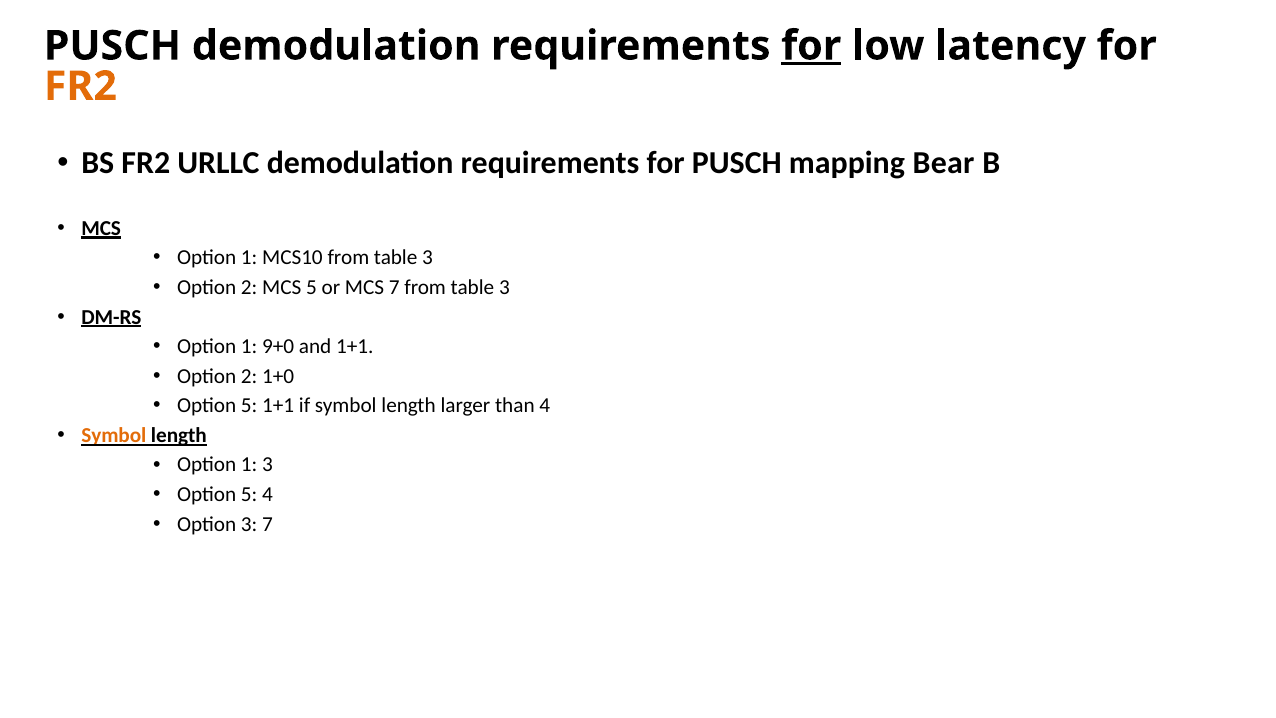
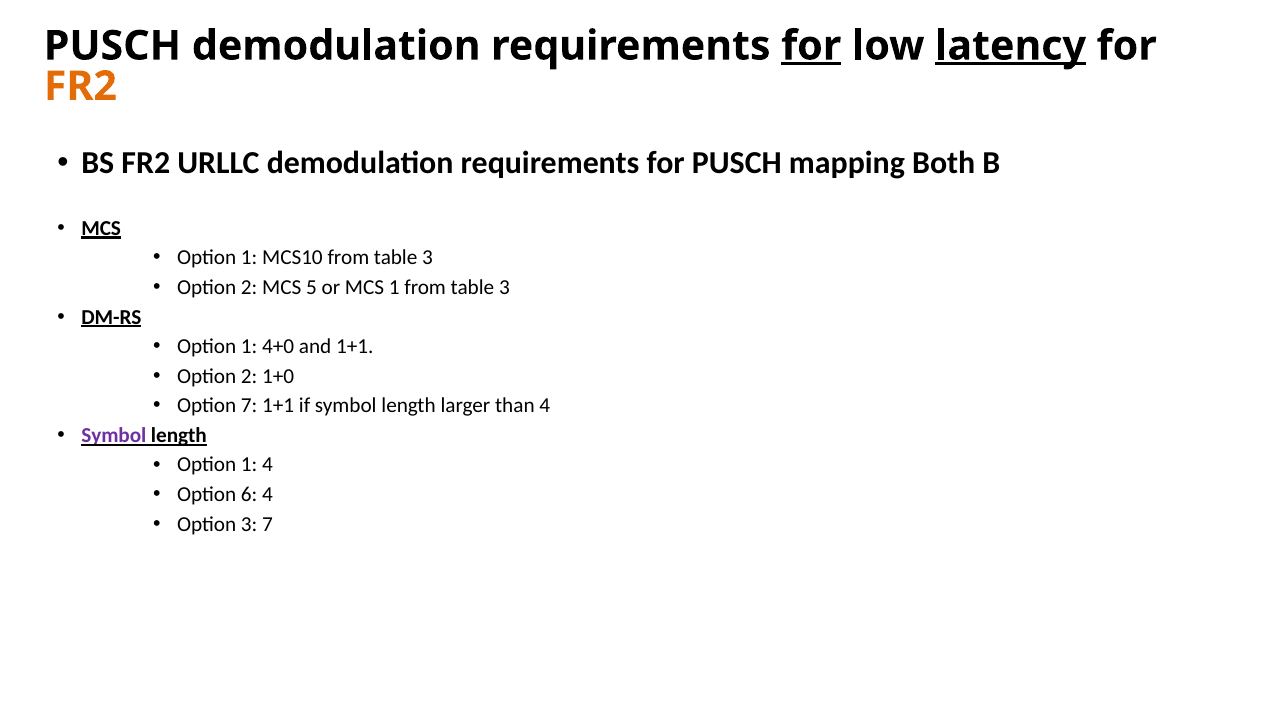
latency underline: none -> present
Bear: Bear -> Both
MCS 7: 7 -> 1
9+0: 9+0 -> 4+0
5 at (249, 406): 5 -> 7
Symbol at (114, 435) colour: orange -> purple
1 3: 3 -> 4
5 at (249, 494): 5 -> 6
